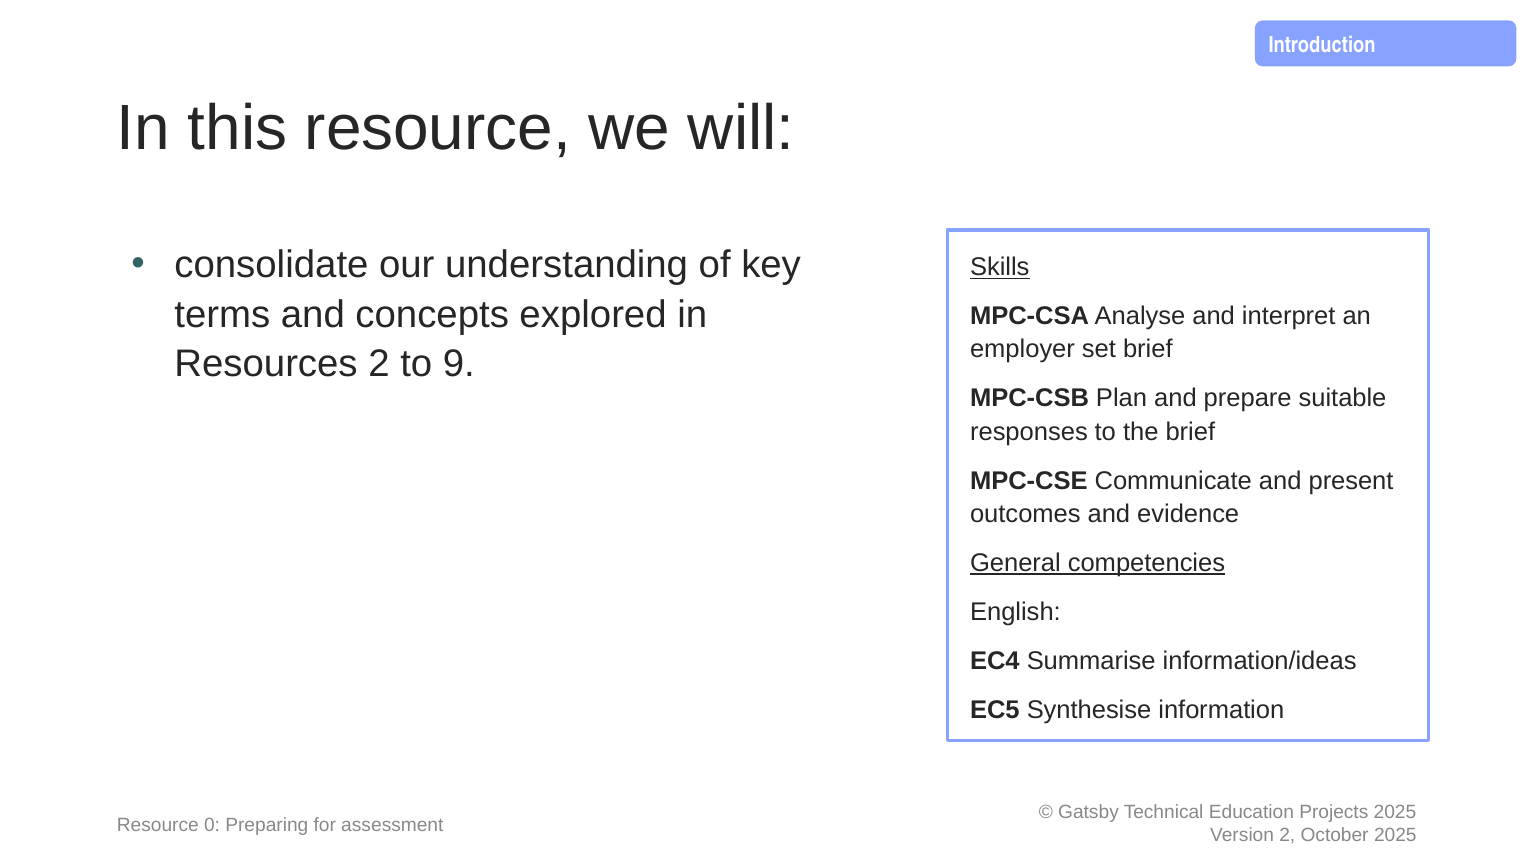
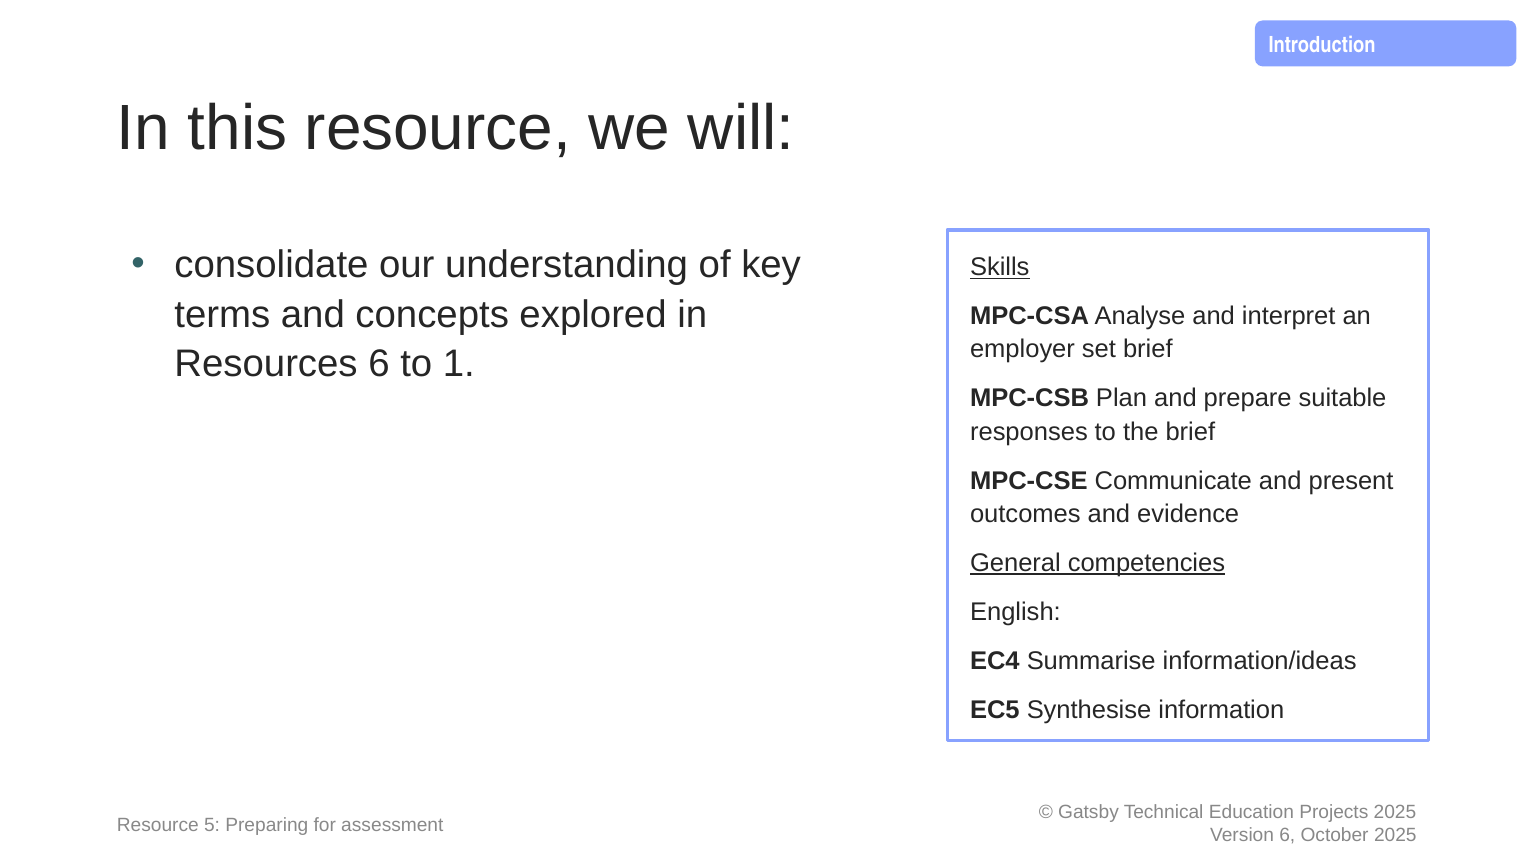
Resources 2: 2 -> 6
9: 9 -> 1
0: 0 -> 5
2 at (1287, 836): 2 -> 6
